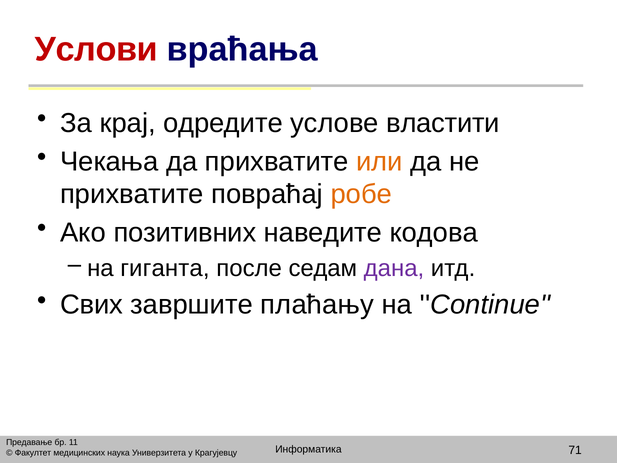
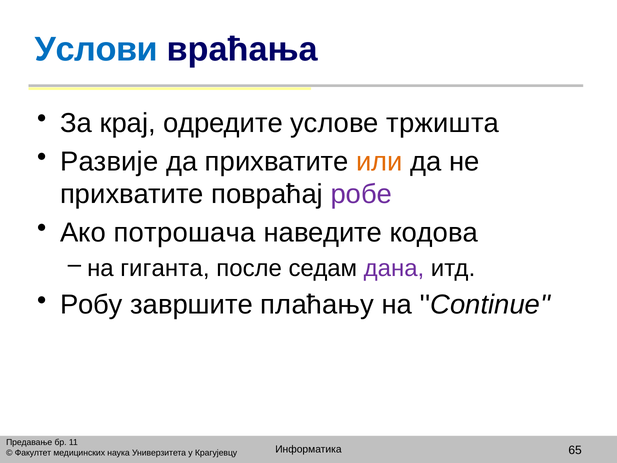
Услови colour: red -> blue
властити: властити -> тржишта
Чекања: Чекања -> Развије
робе colour: orange -> purple
позитивних: позитивних -> потрошача
Свих: Свих -> Робу
71: 71 -> 65
